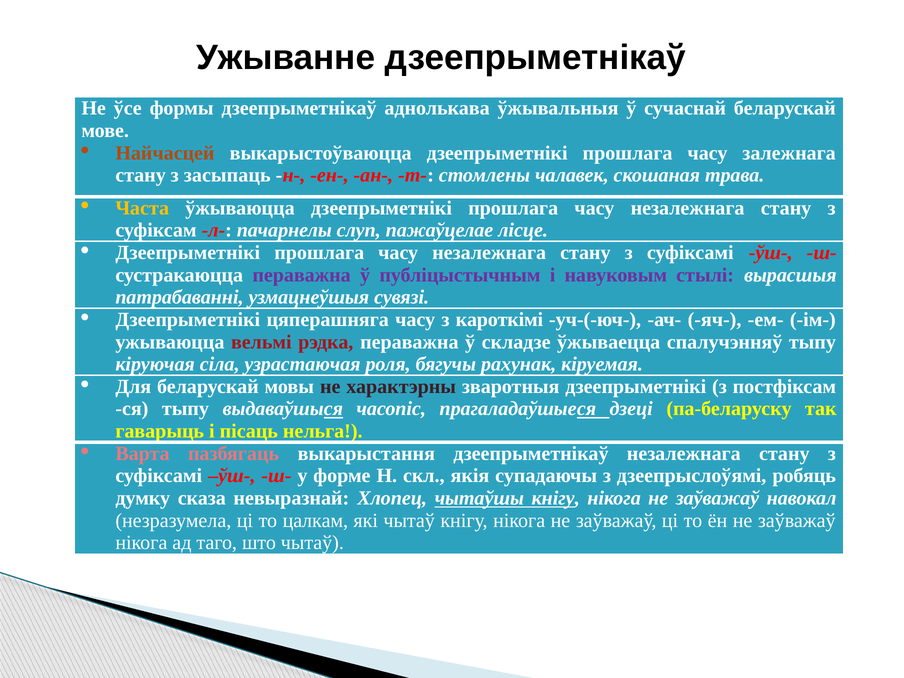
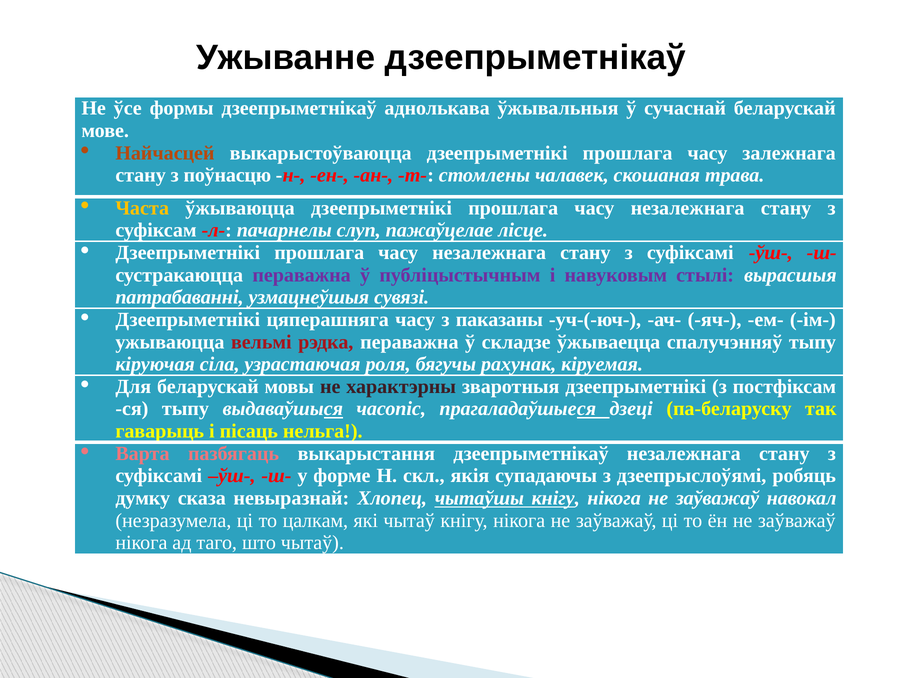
засыпаць: засыпаць -> поўнасцю
кароткімі: кароткімі -> паказаны
